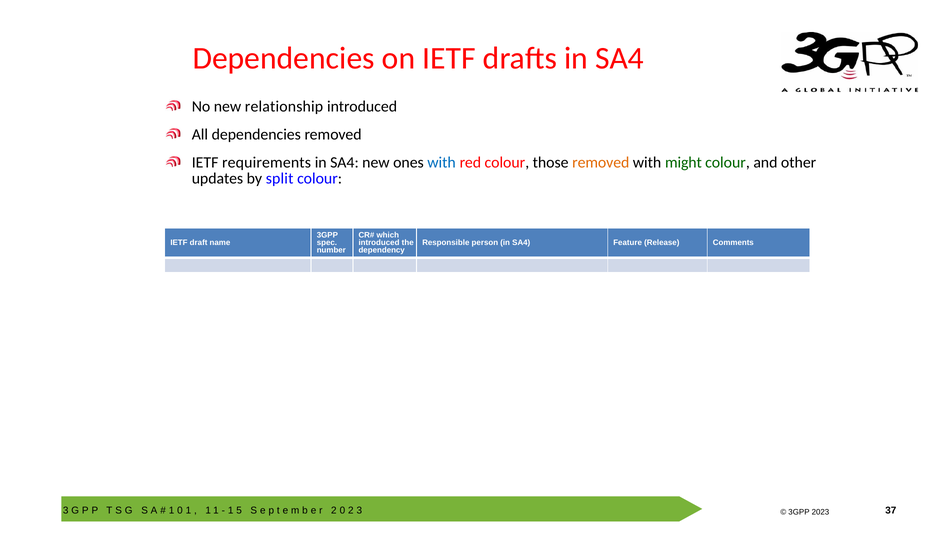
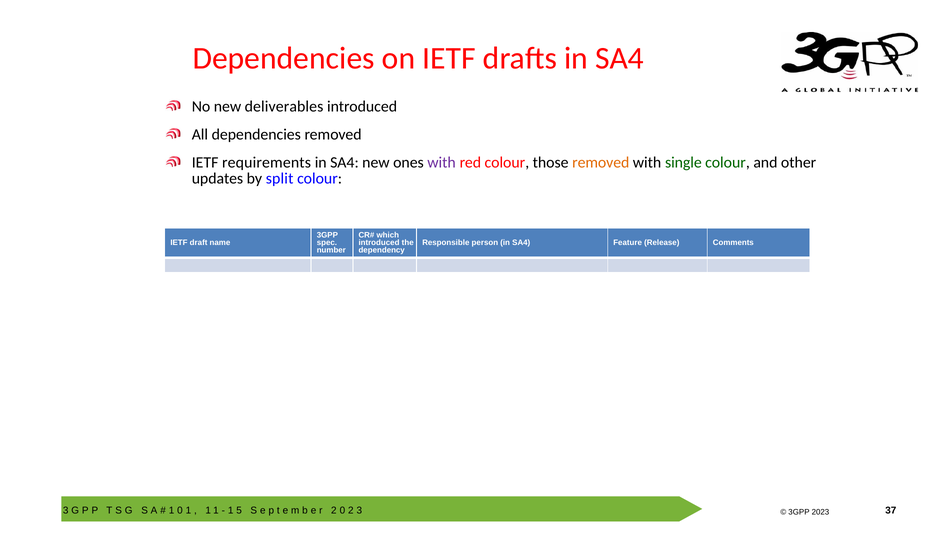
relationship: relationship -> deliverables
with at (442, 162) colour: blue -> purple
might: might -> single
